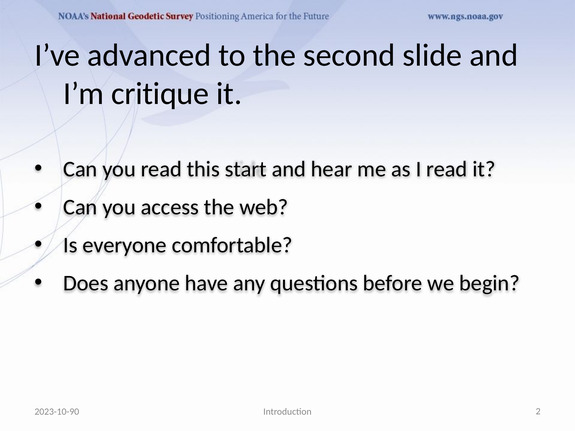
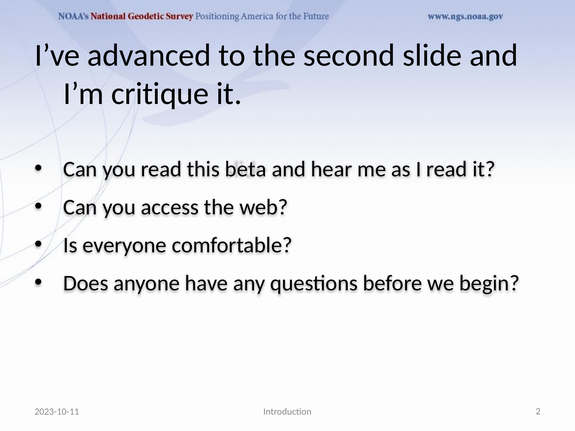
start: start -> beta
2023-10-90: 2023-10-90 -> 2023-10-11
